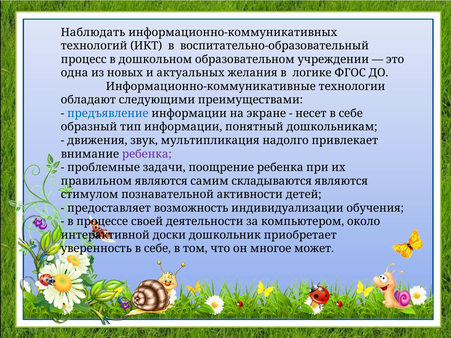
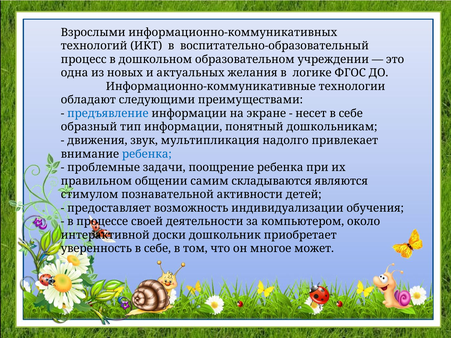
Наблюдать: Наблюдать -> Взрослыми
ребенка at (147, 154) colour: purple -> blue
правильном являются: являются -> общении
